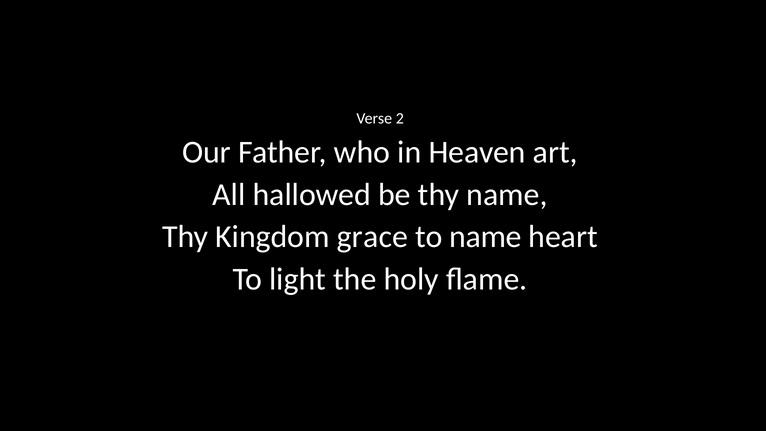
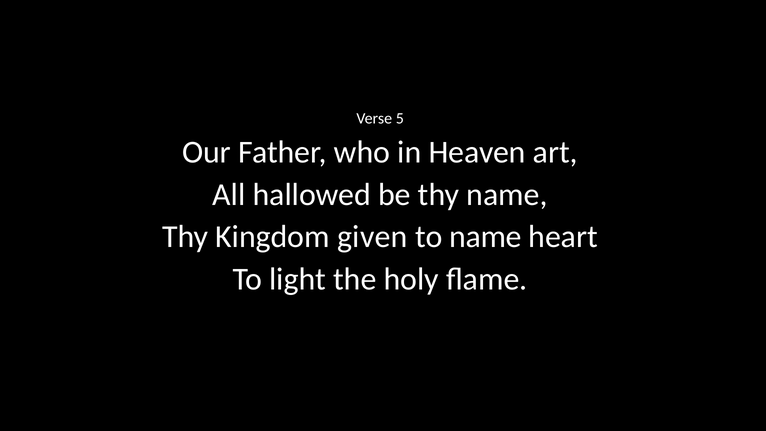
2: 2 -> 5
grace: grace -> given
